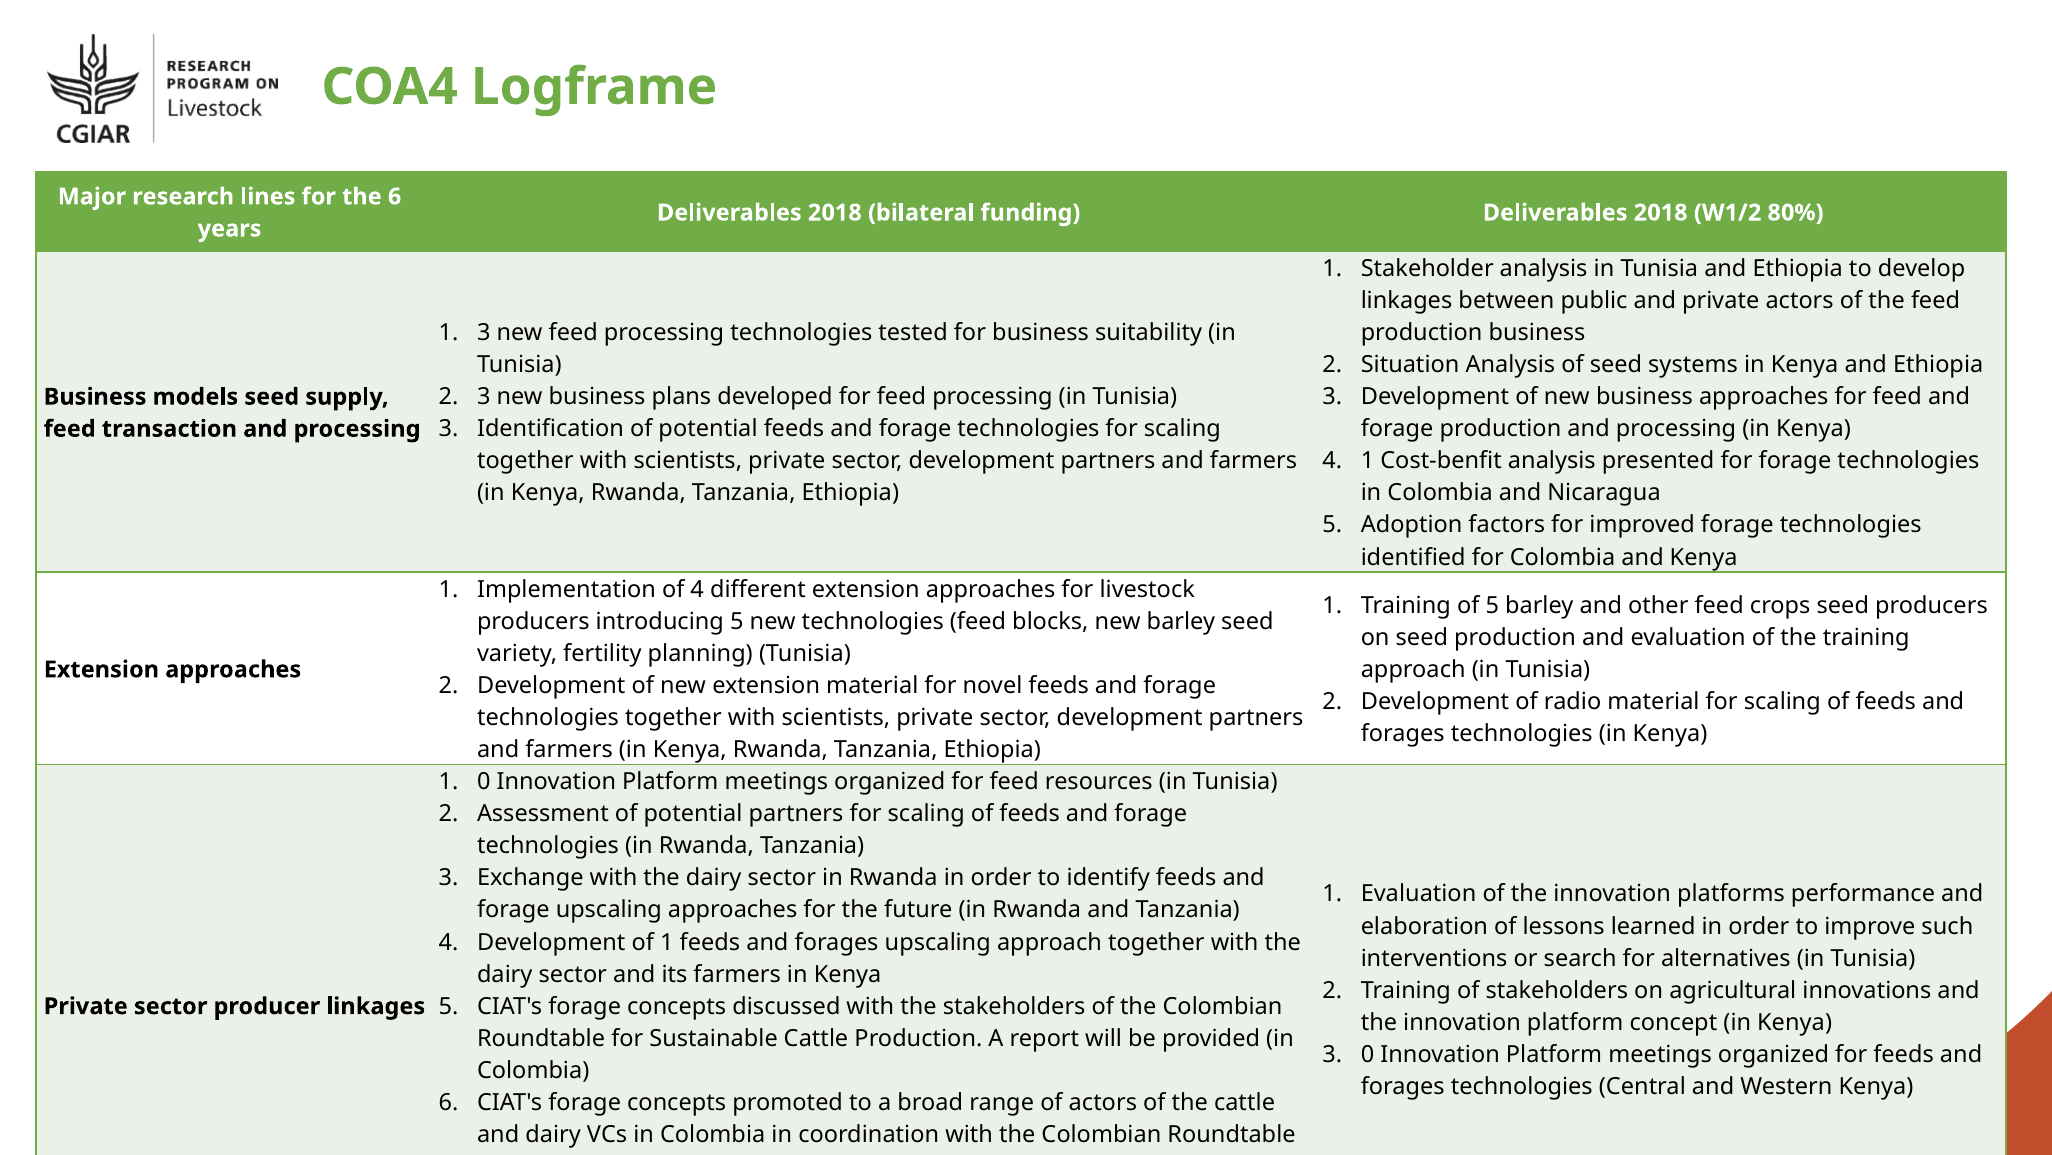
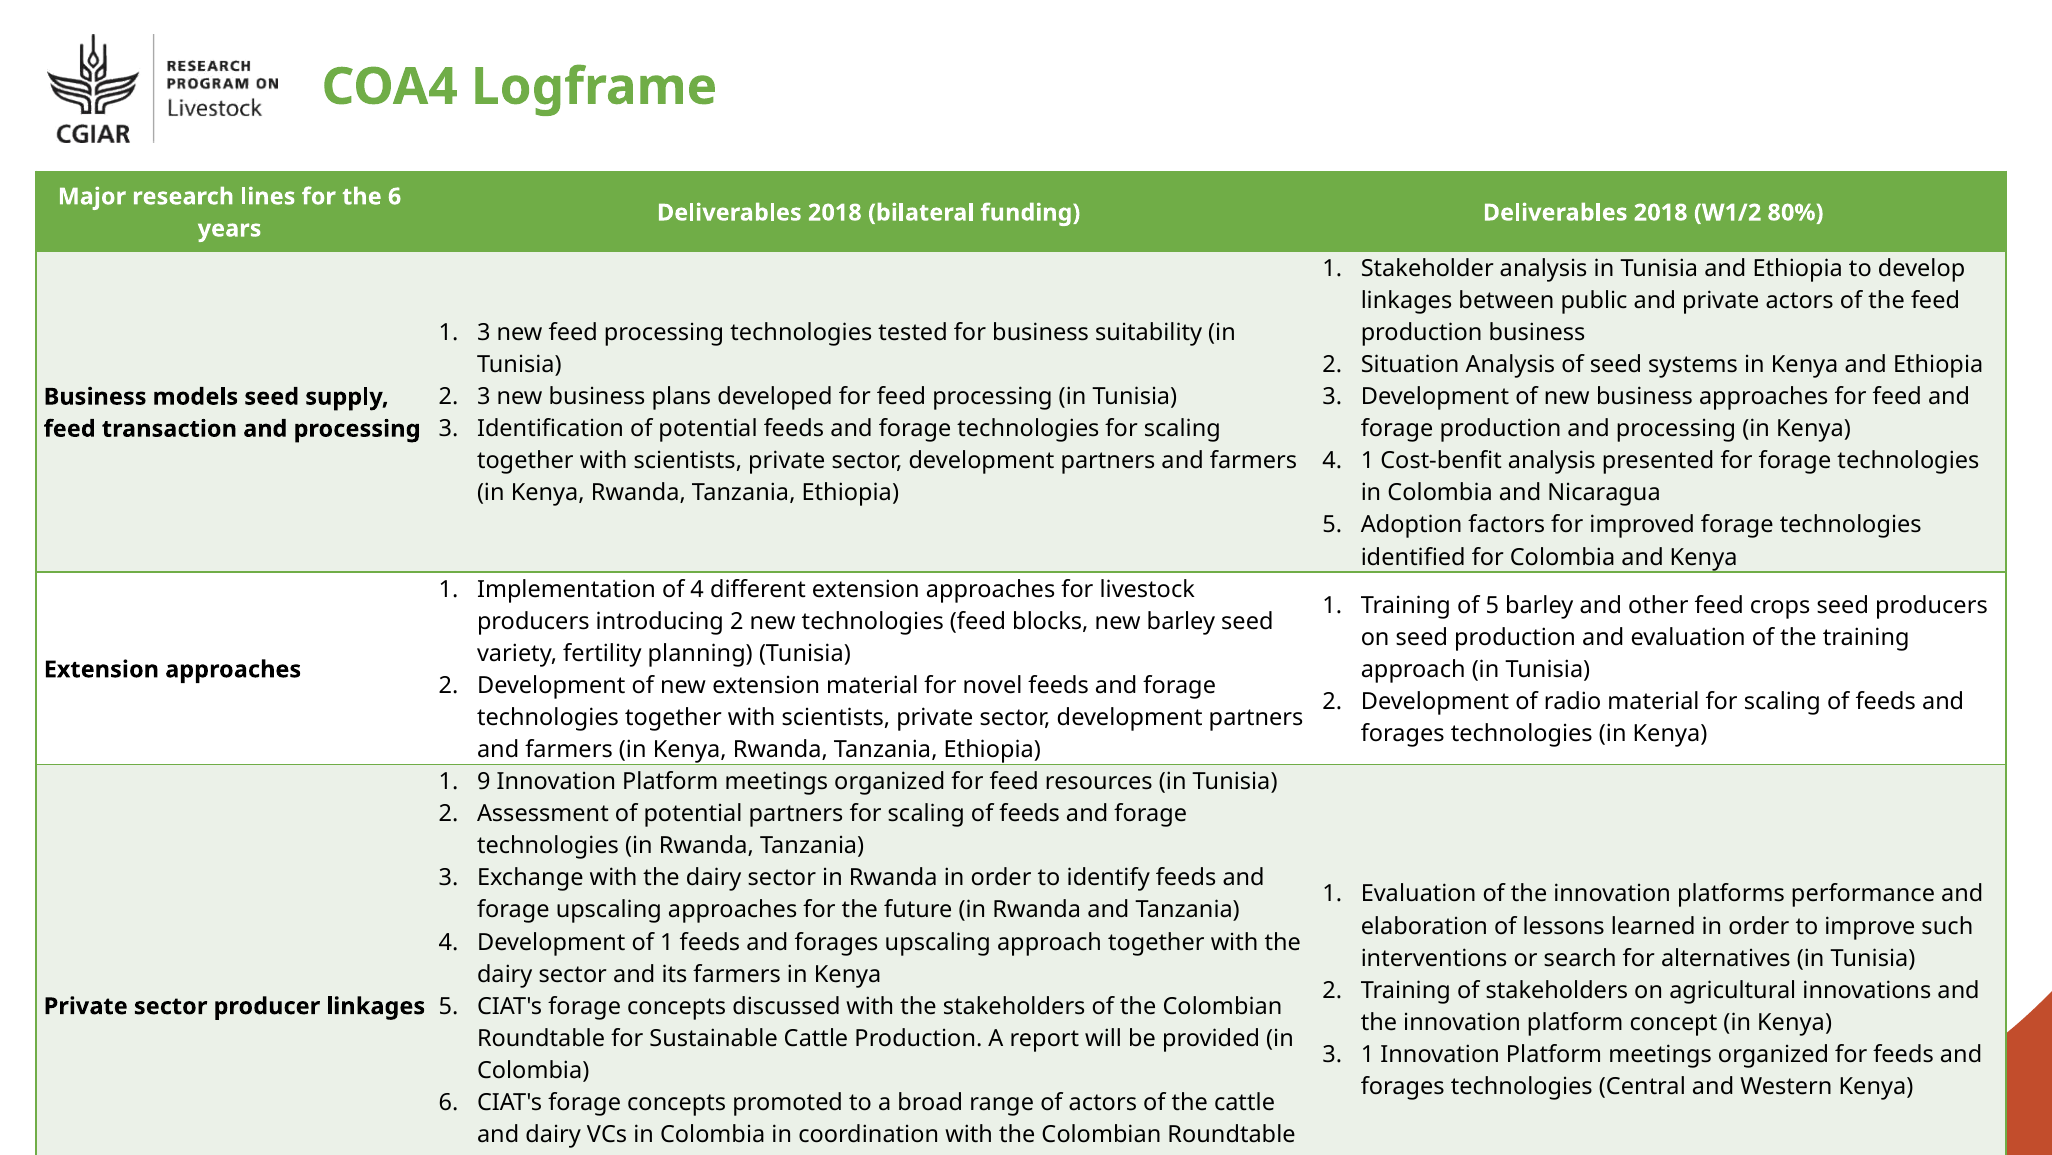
introducing 5: 5 -> 2
1 0: 0 -> 9
3 0: 0 -> 1
